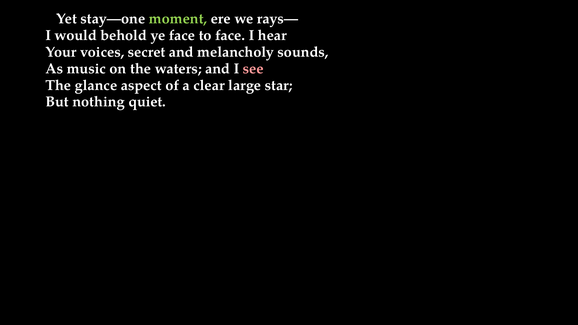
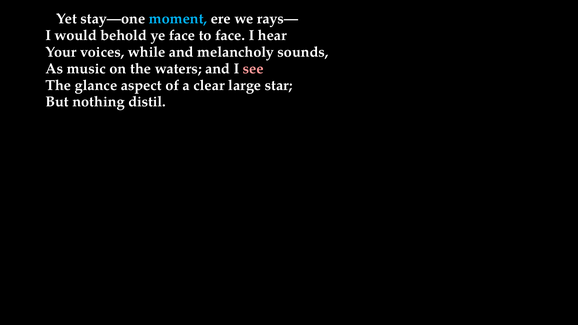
moment colour: light green -> light blue
secret: secret -> while
quiet: quiet -> distil
